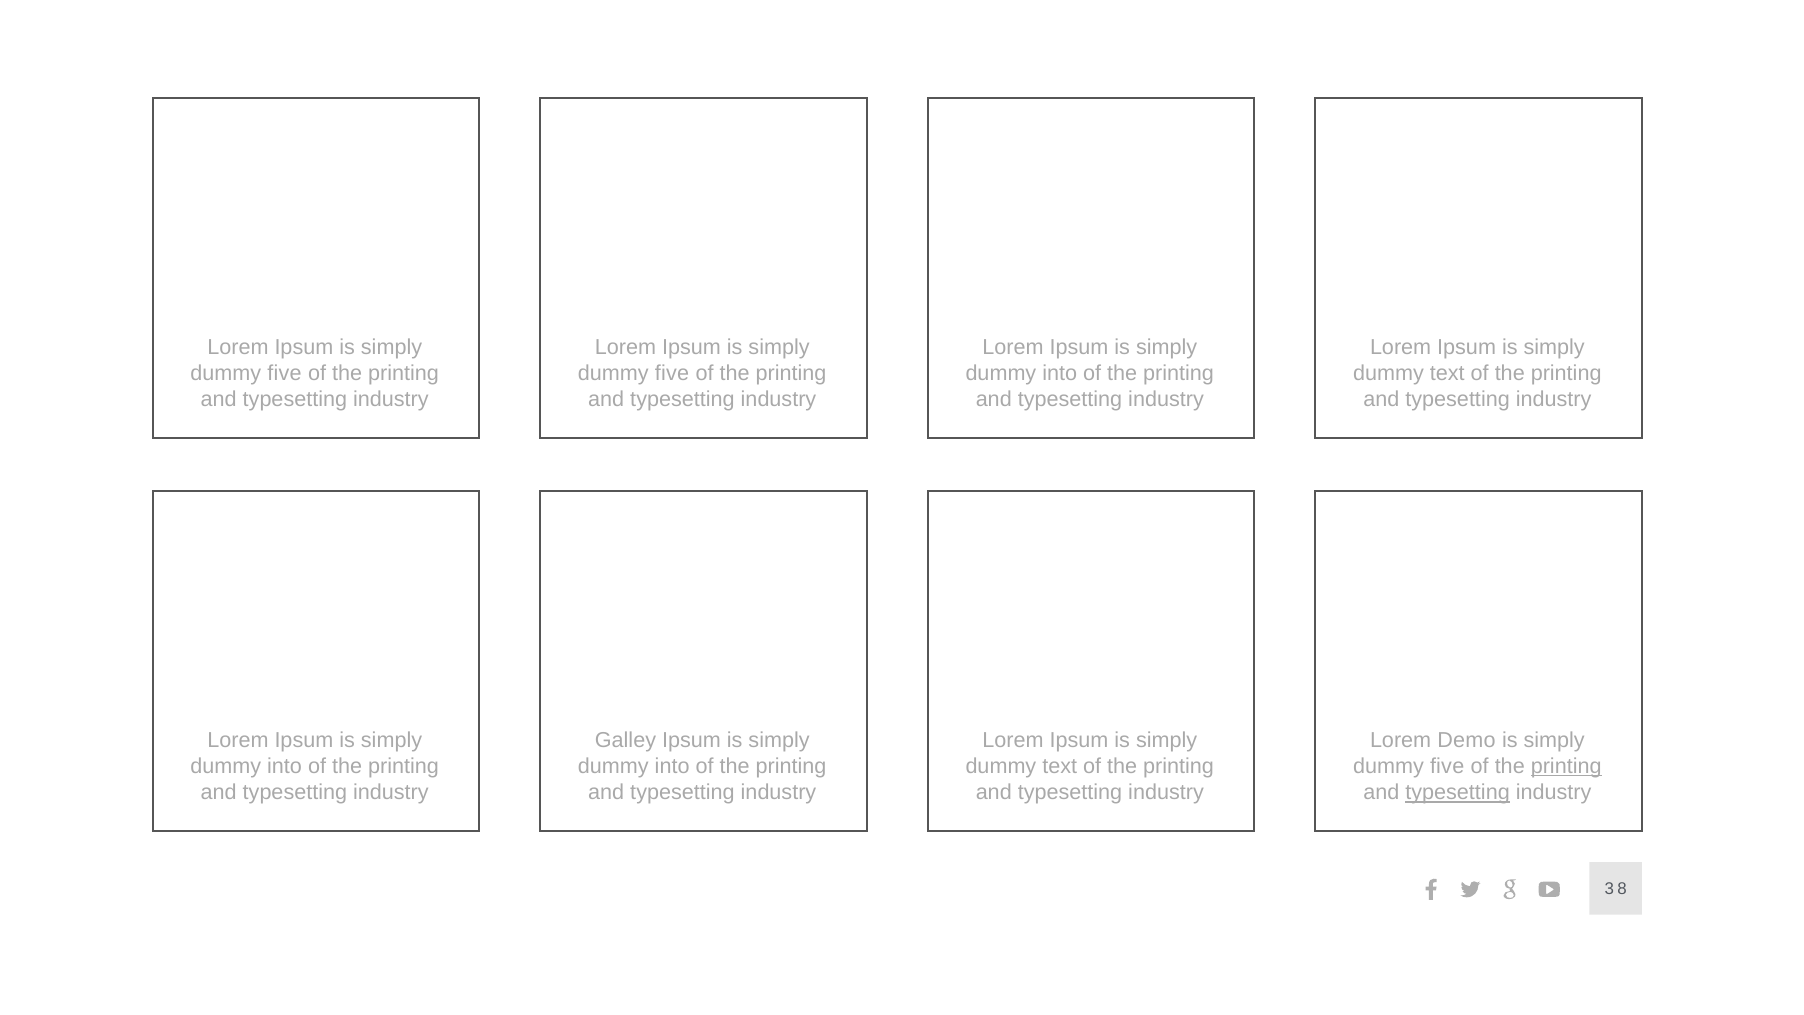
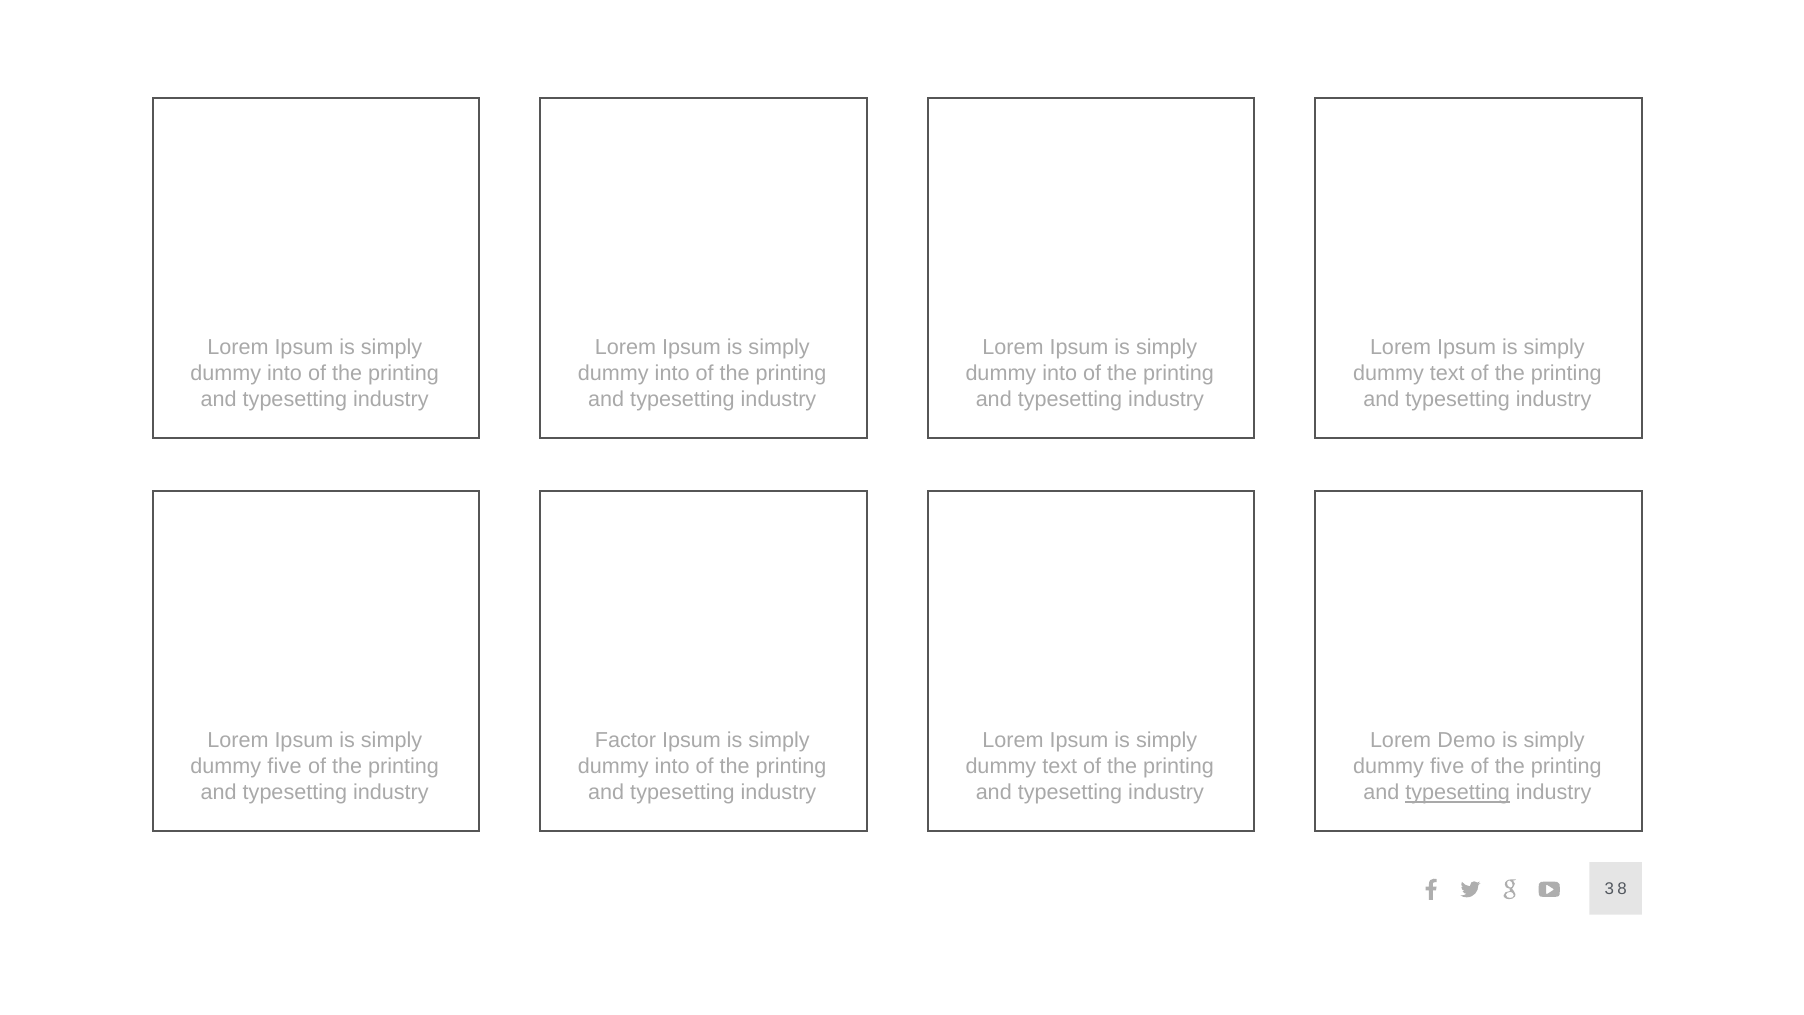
five at (284, 373): five -> into
five at (672, 373): five -> into
Galley: Galley -> Factor
into at (285, 766): into -> five
printing at (1566, 766) underline: present -> none
